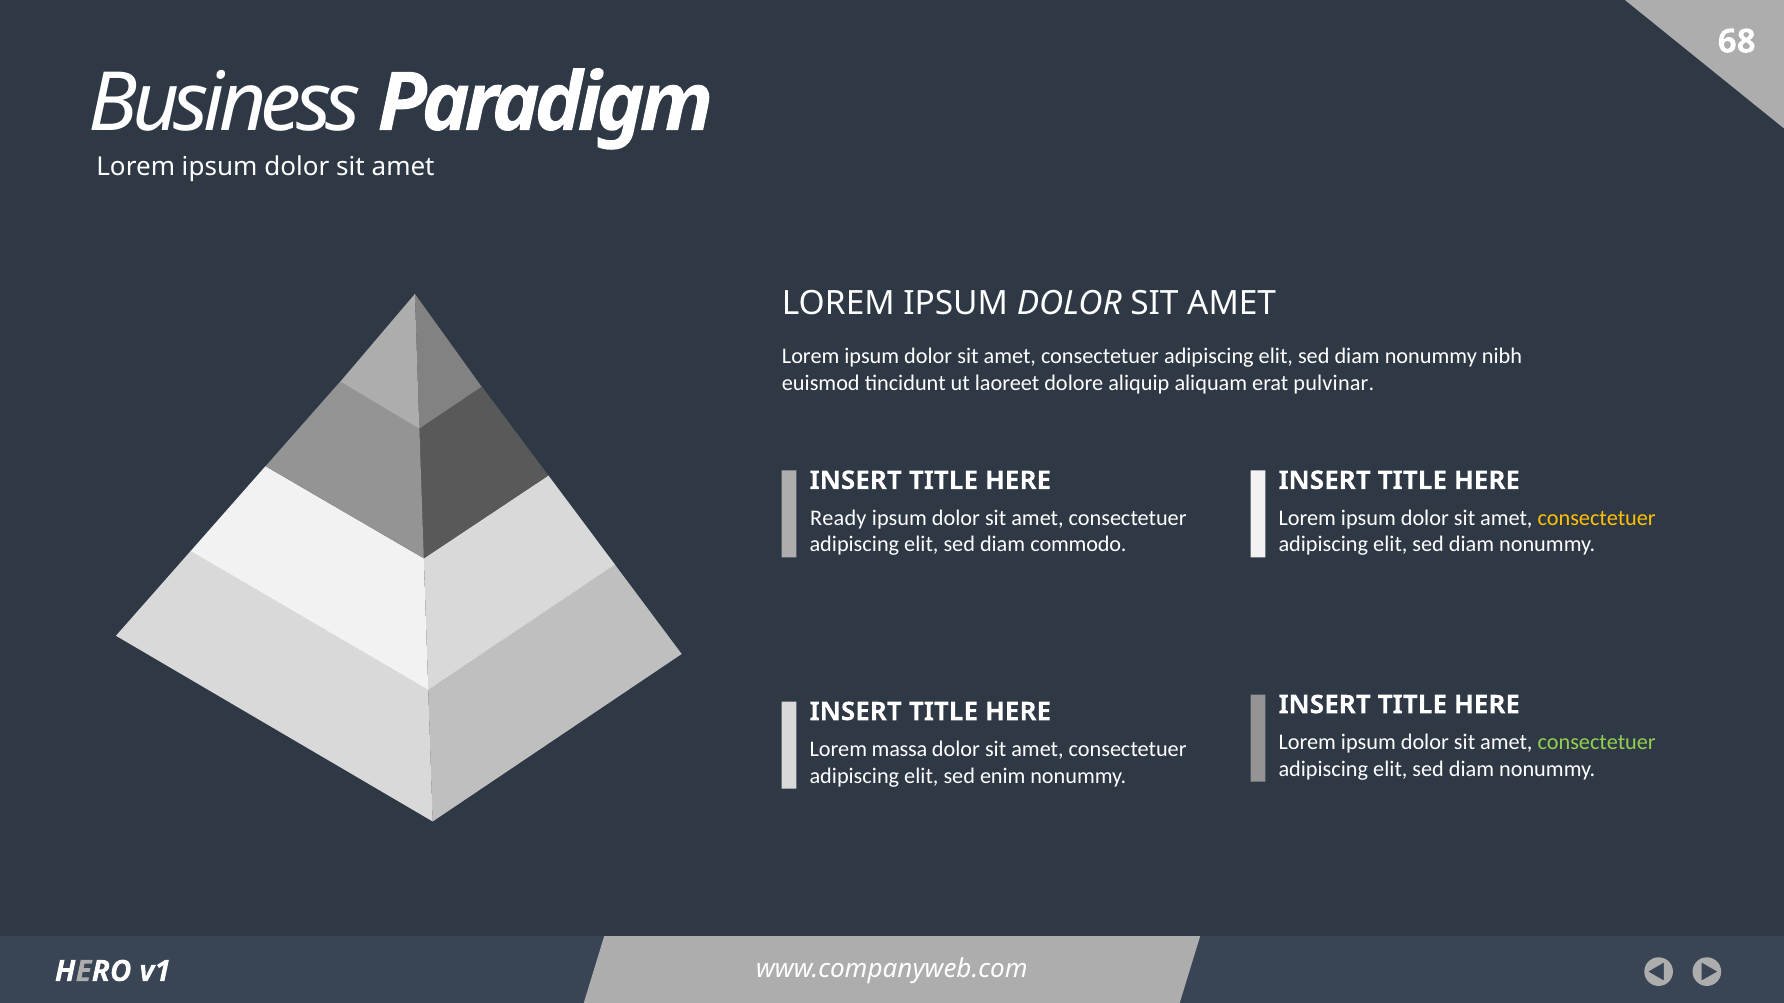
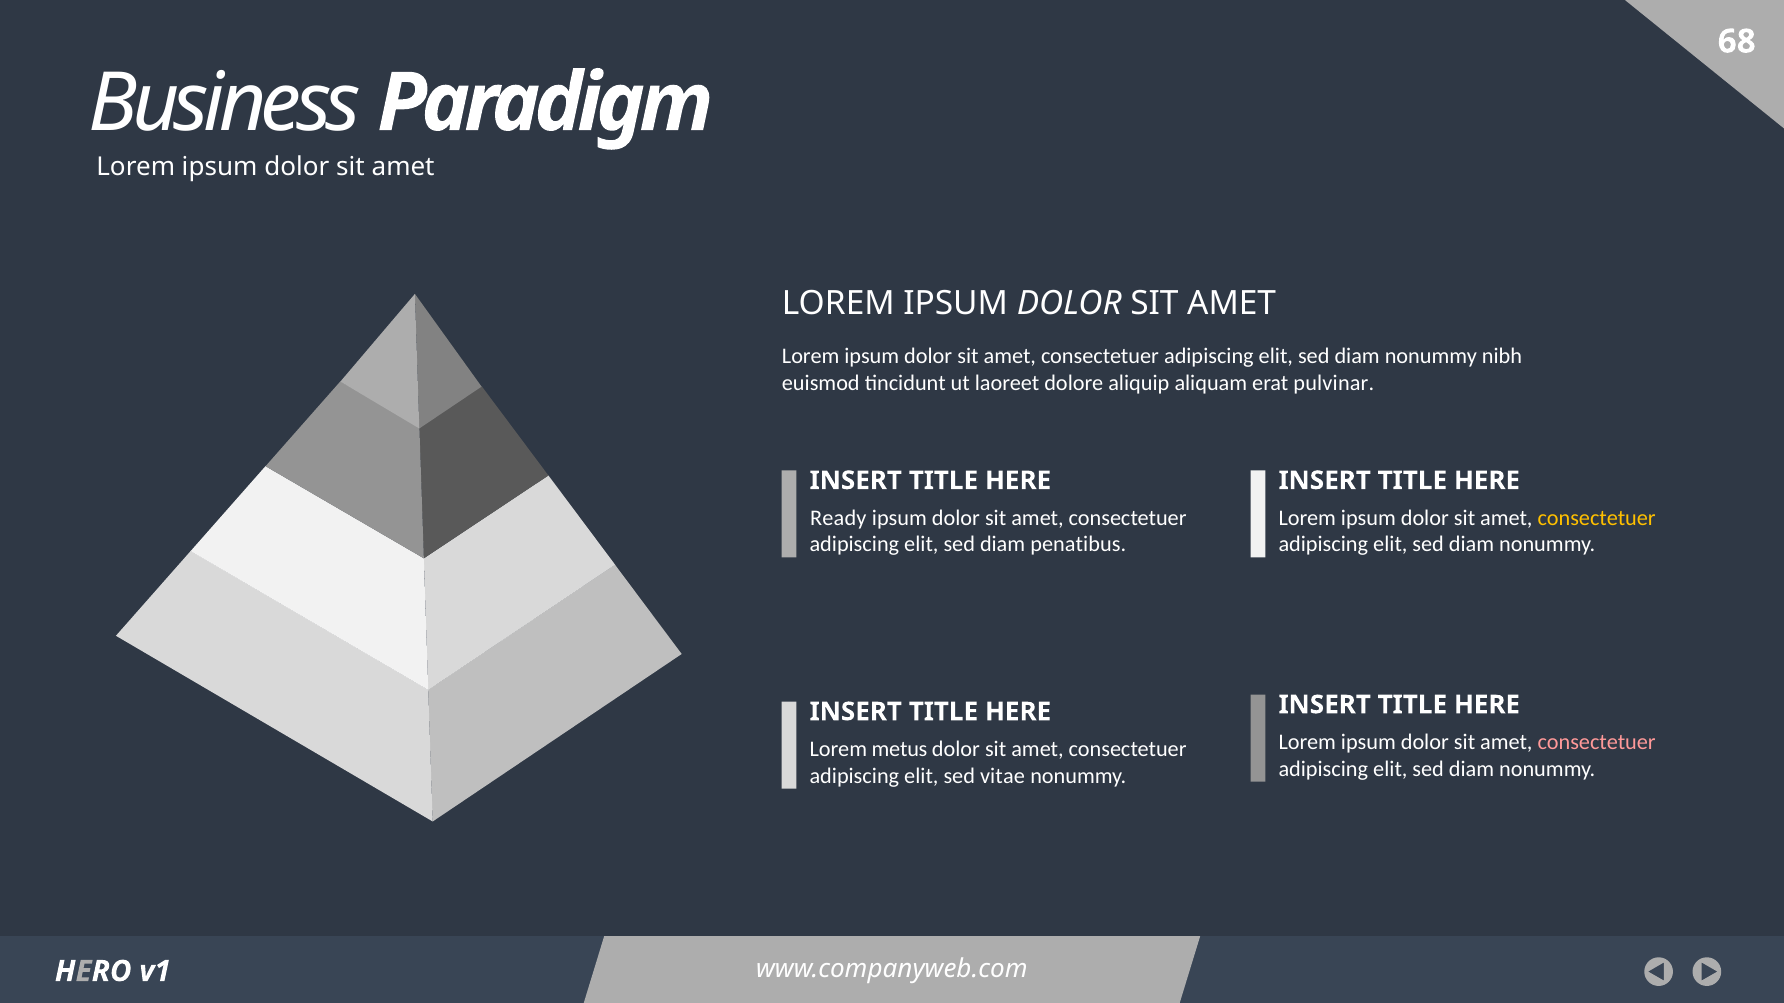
commodo: commodo -> penatibus
consectetuer at (1597, 742) colour: light green -> pink
massa: massa -> metus
enim: enim -> vitae
